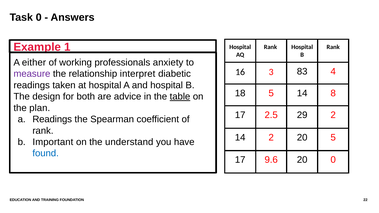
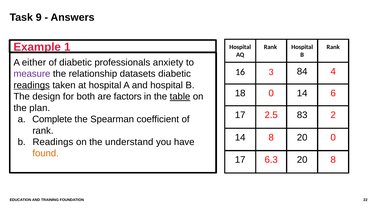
Task 0: 0 -> 9
of working: working -> diabetic
83: 83 -> 84
interpret: interpret -> datasets
readings at (32, 85) underline: none -> present
18 5: 5 -> 0
8: 8 -> 6
advice: advice -> factors
29: 29 -> 83
a Readings: Readings -> Complete
14 2: 2 -> 8
20 5: 5 -> 0
b Important: Important -> Readings
found colour: blue -> orange
9.6: 9.6 -> 6.3
20 0: 0 -> 8
